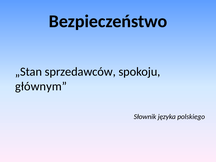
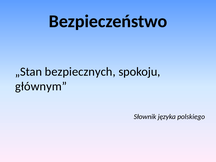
sprzedawców: sprzedawców -> bezpiecznych
